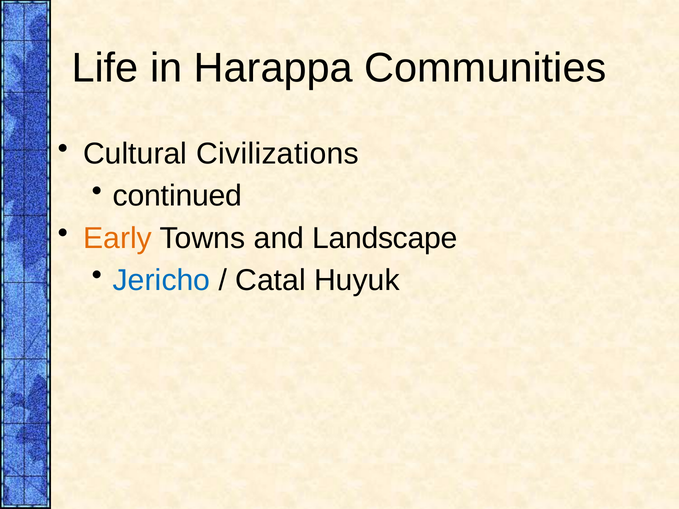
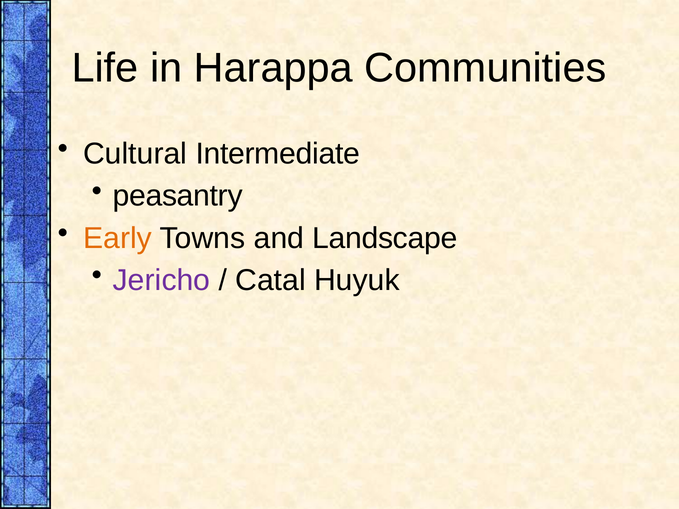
Civilizations: Civilizations -> Intermediate
continued: continued -> peasantry
Jericho colour: blue -> purple
